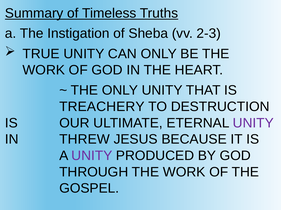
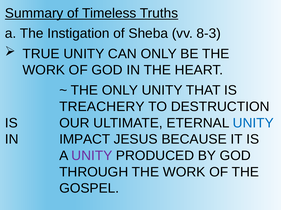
2-3: 2-3 -> 8-3
UNITY at (253, 123) colour: purple -> blue
THREW: THREW -> IMPACT
